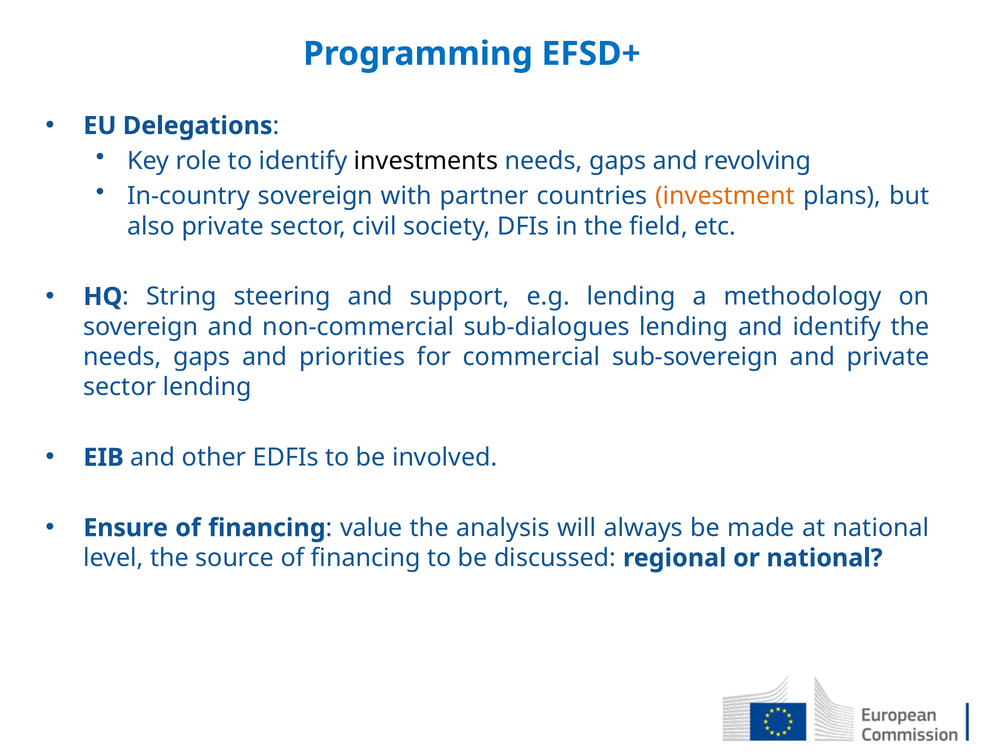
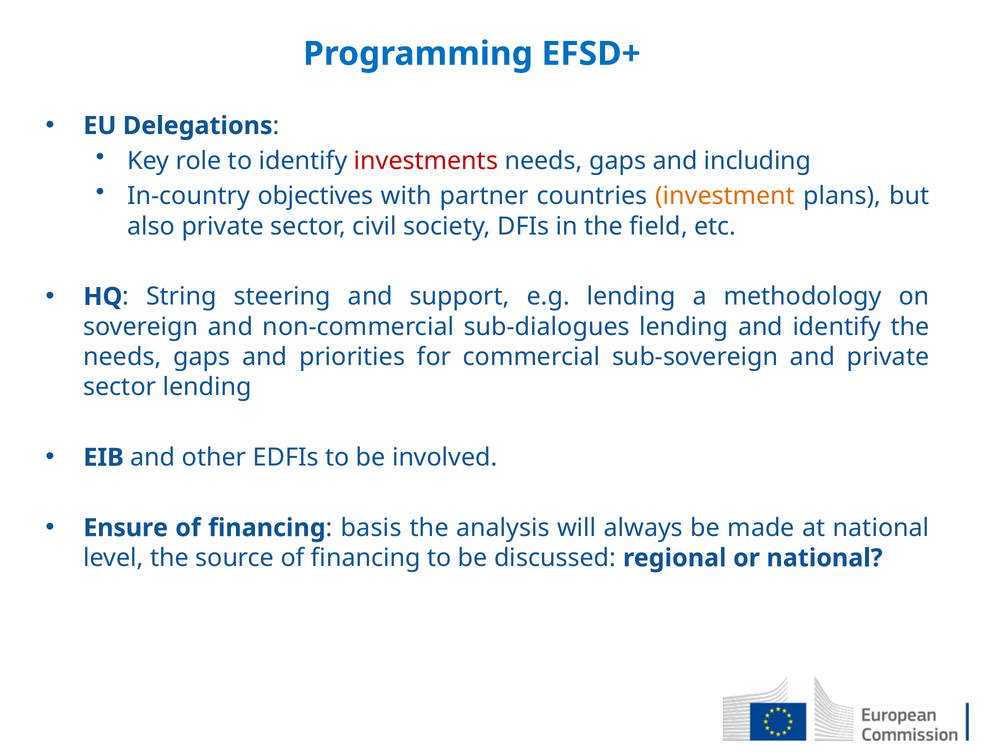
investments colour: black -> red
revolving: revolving -> including
In-country sovereign: sovereign -> objectives
value: value -> basis
